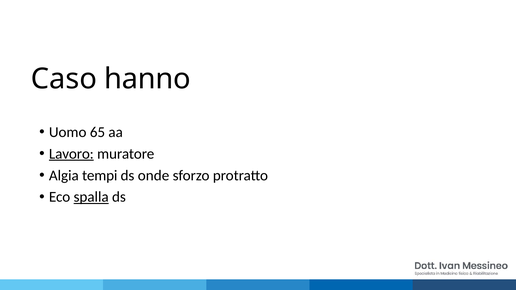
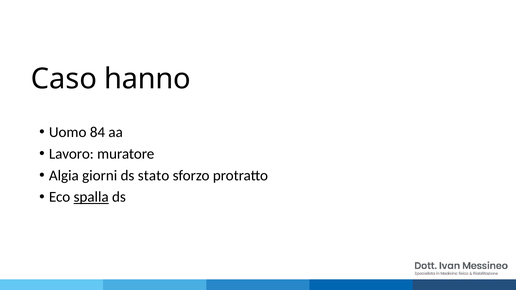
65: 65 -> 84
Lavoro underline: present -> none
tempi: tempi -> giorni
onde: onde -> stato
